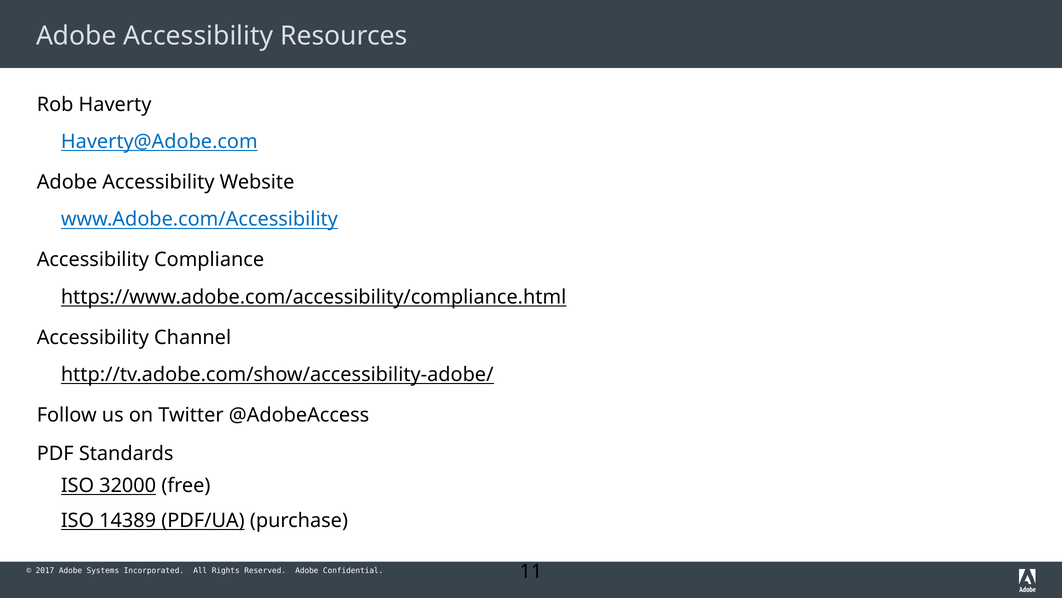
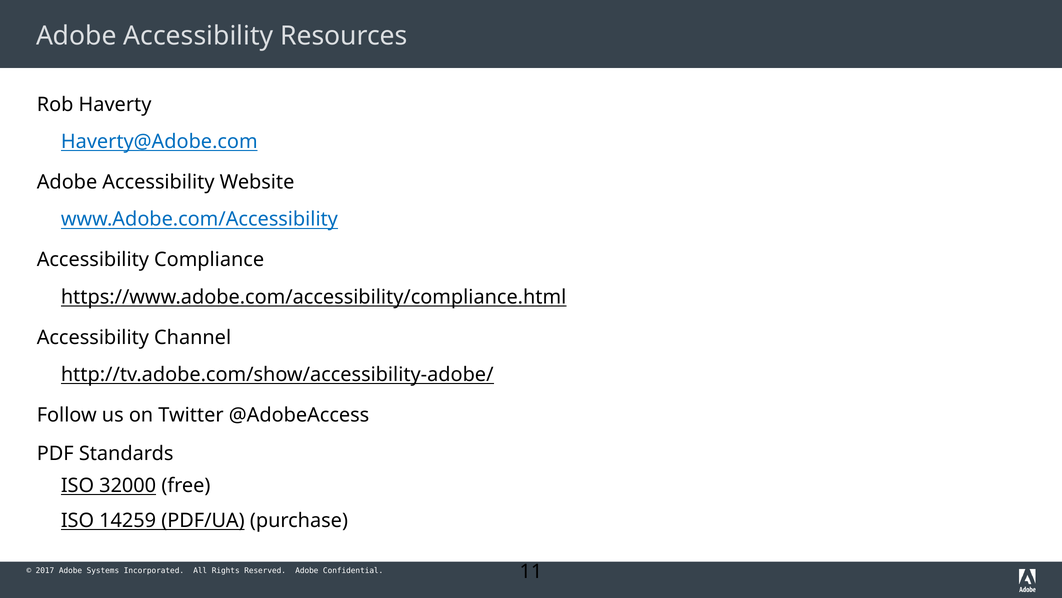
14389: 14389 -> 14259
